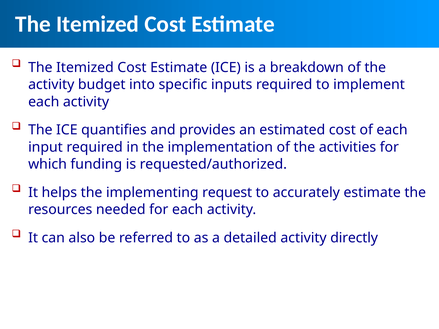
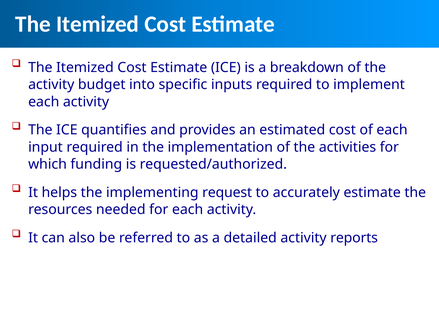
directly: directly -> reports
